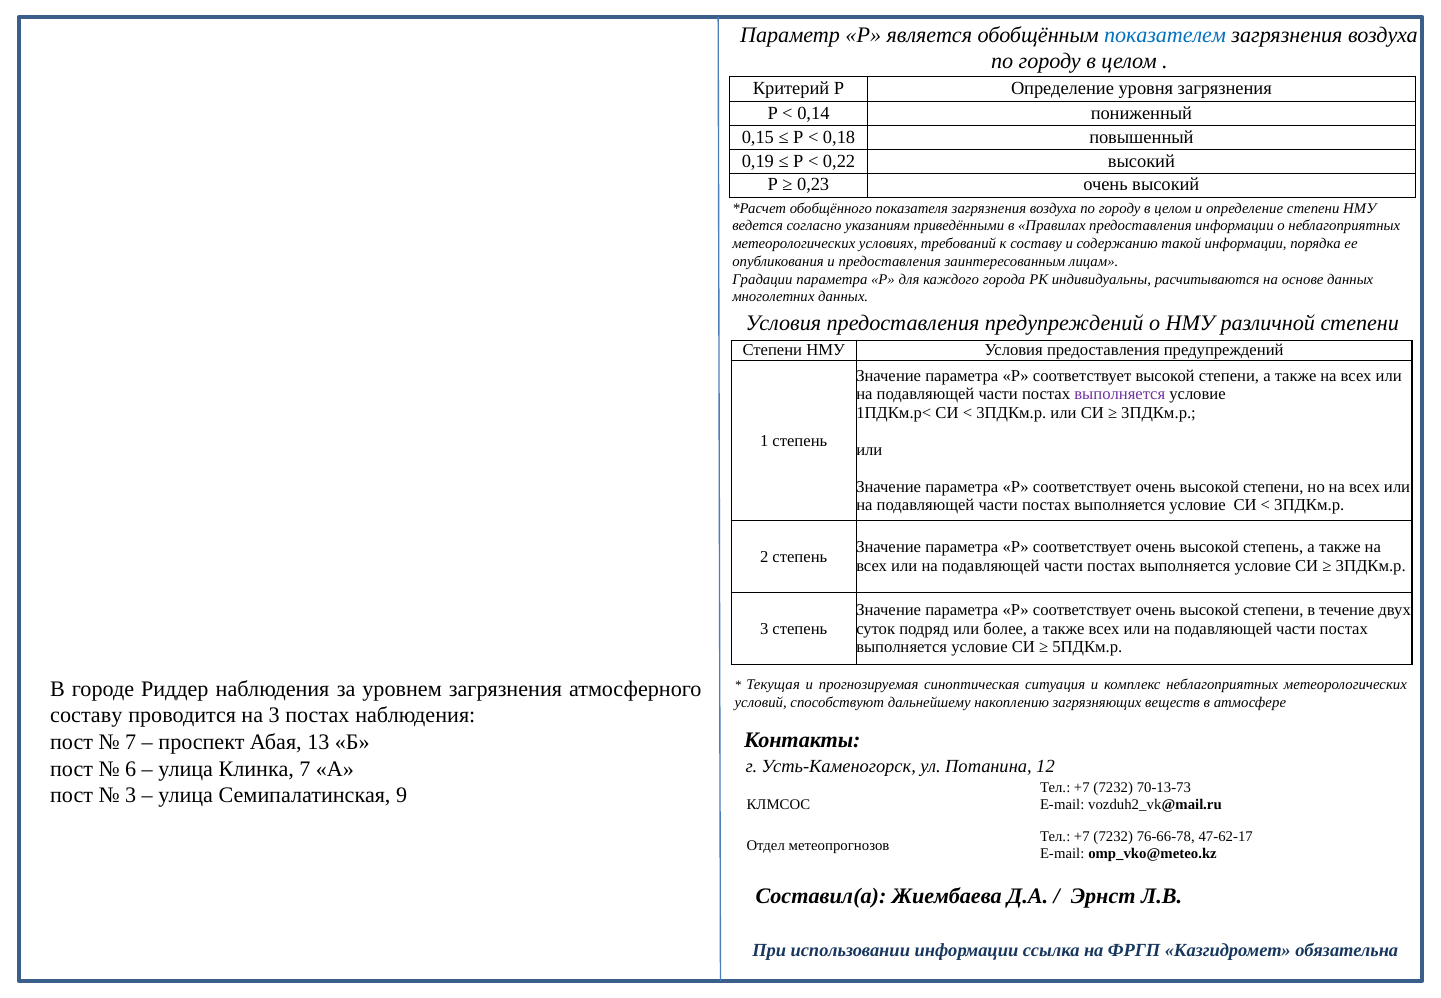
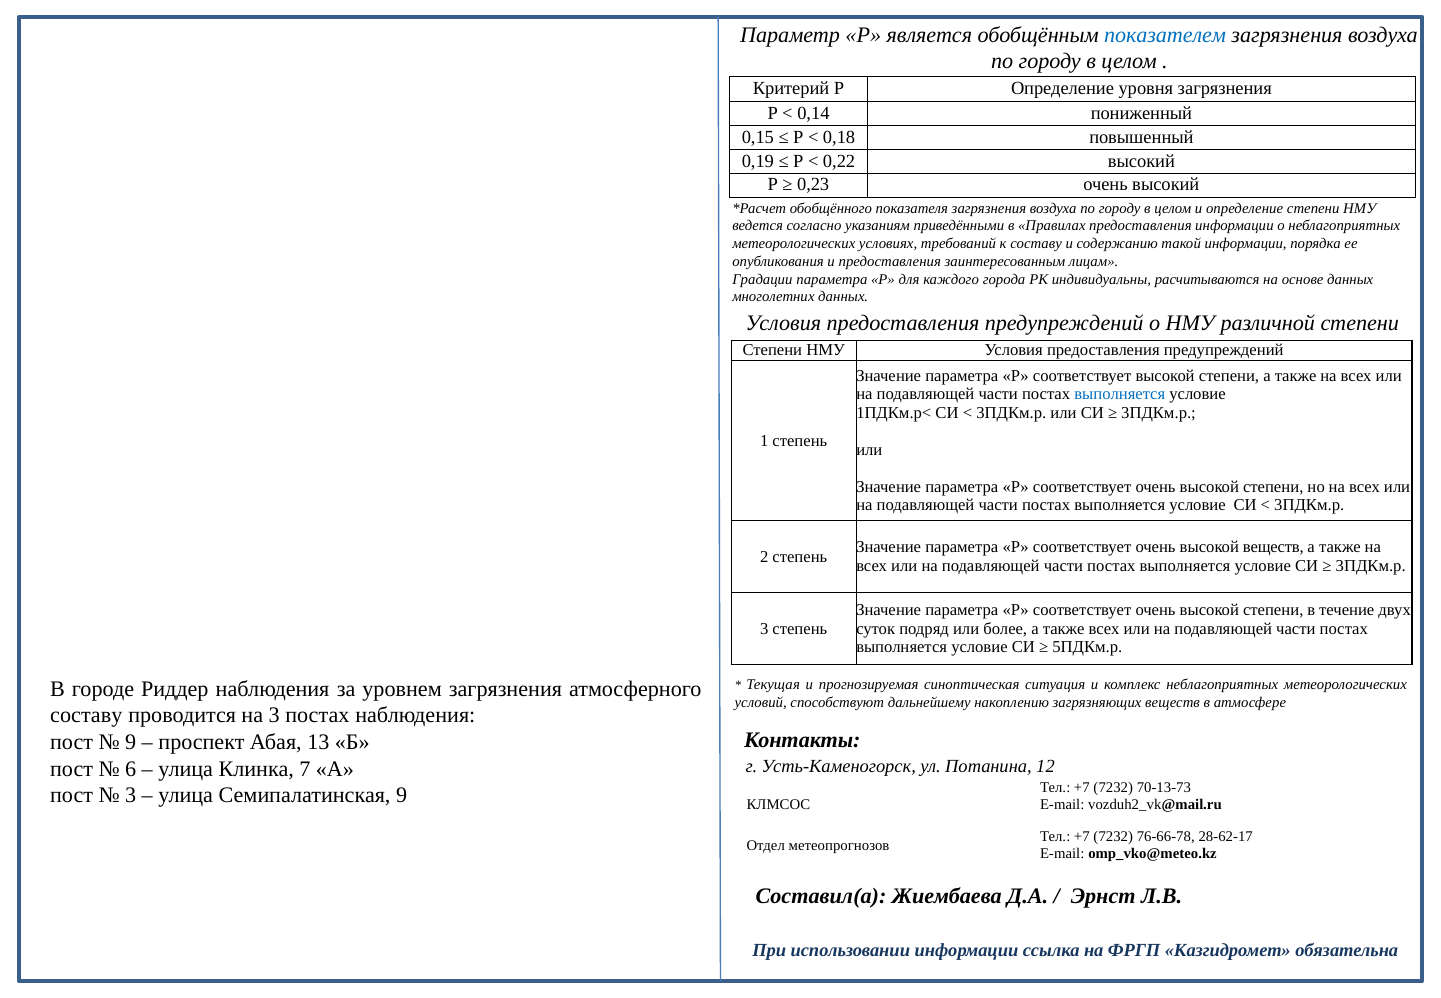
выполняется at (1120, 394) colour: purple -> blue
высокой степень: степень -> веществ
7 at (131, 742): 7 -> 9
47-62-17: 47-62-17 -> 28-62-17
